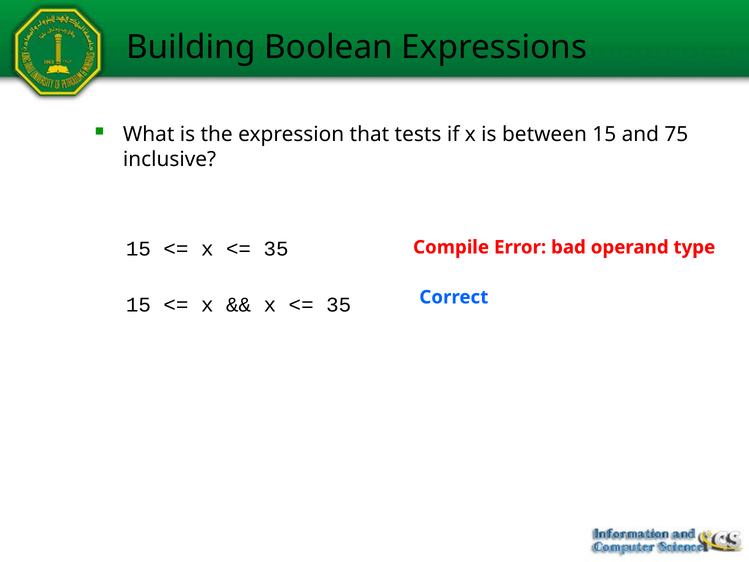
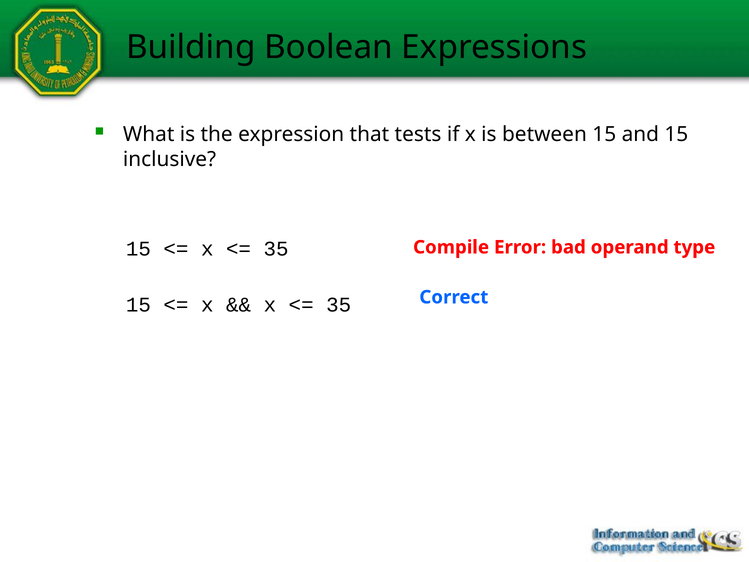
and 75: 75 -> 15
